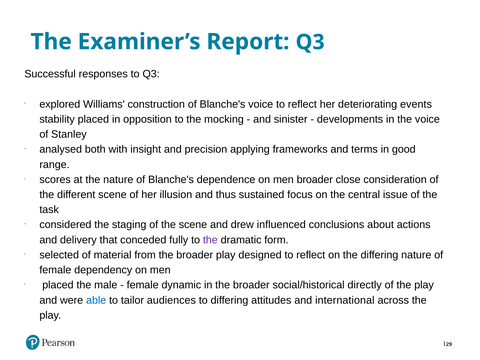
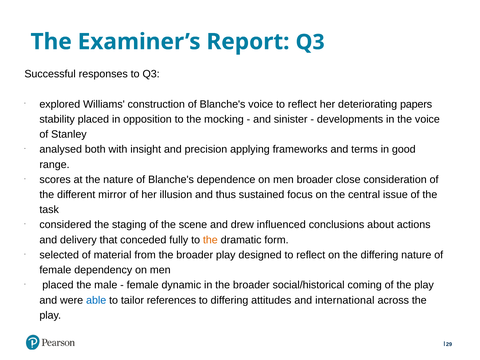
events: events -> papers
different scene: scene -> mirror
the at (210, 240) colour: purple -> orange
directly: directly -> coming
audiences: audiences -> references
